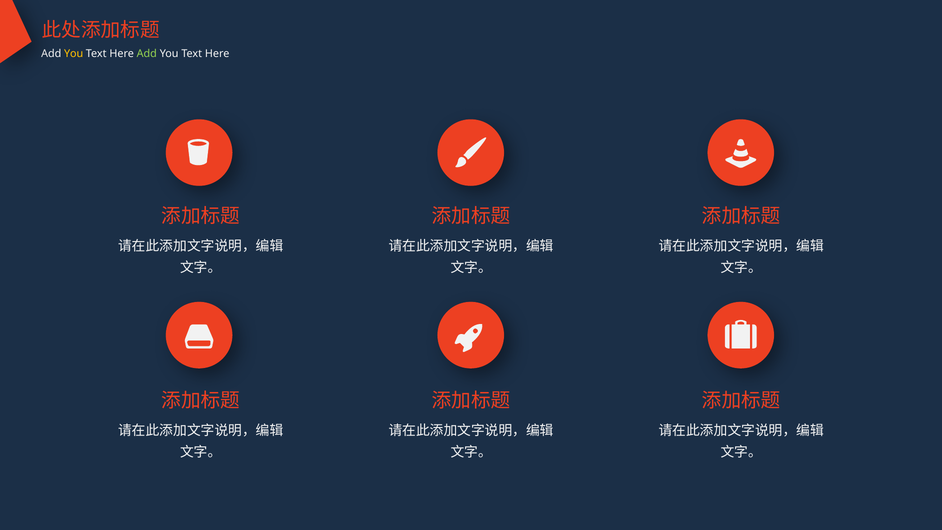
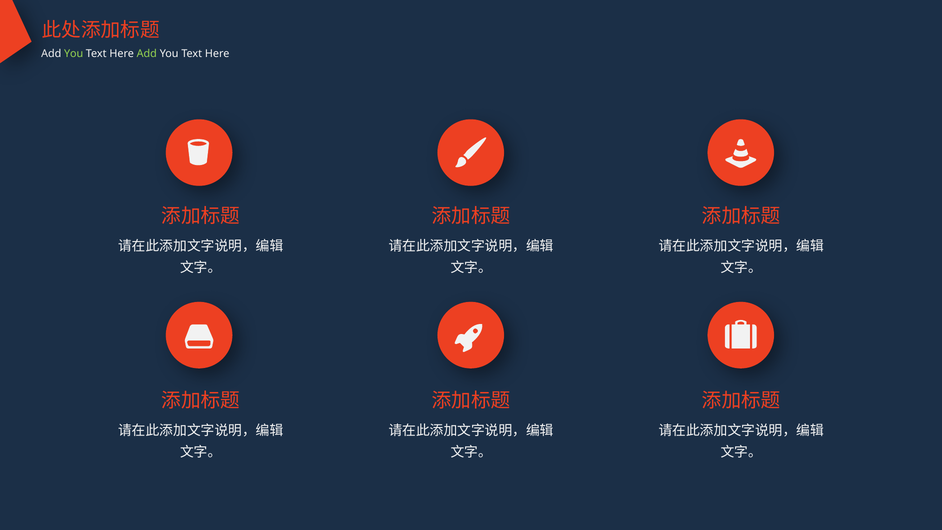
You at (74, 54) colour: yellow -> light green
